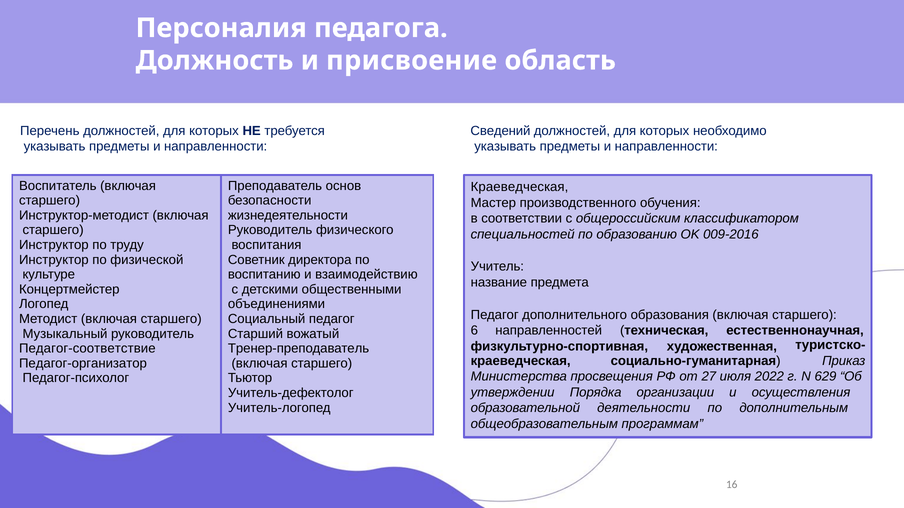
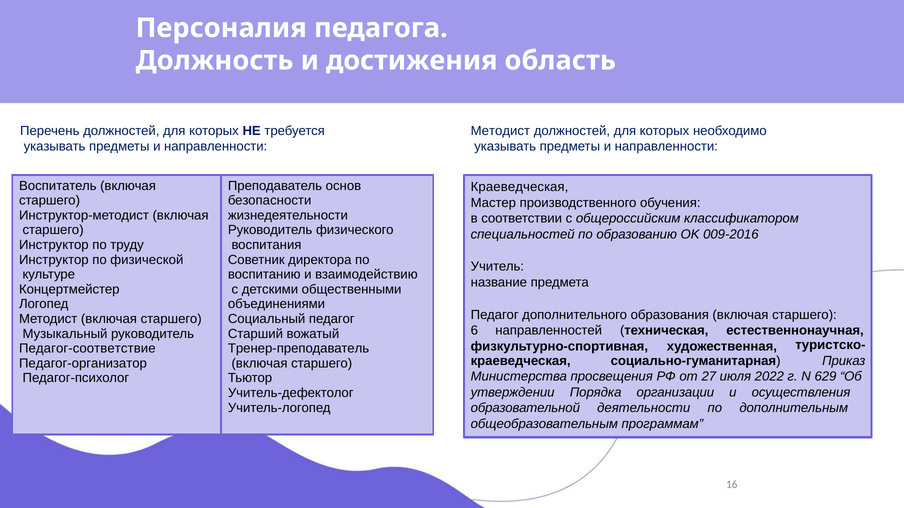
присвоение: присвоение -> достижения
Сведений at (500, 131): Сведений -> Методист
